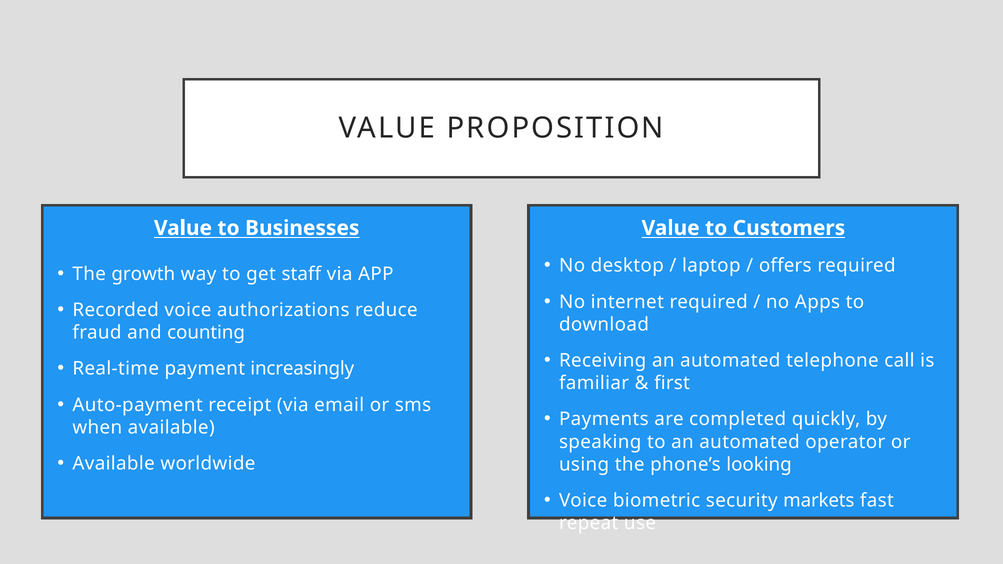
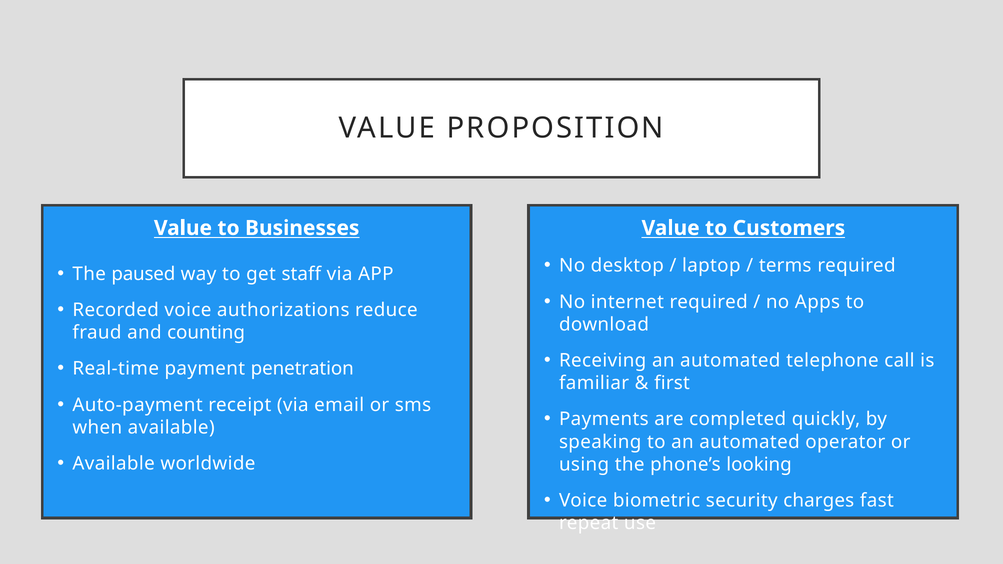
offers: offers -> terms
growth: growth -> paused
increasingly: increasingly -> penetration
markets: markets -> charges
